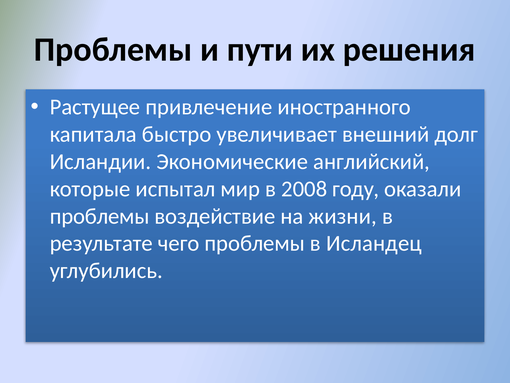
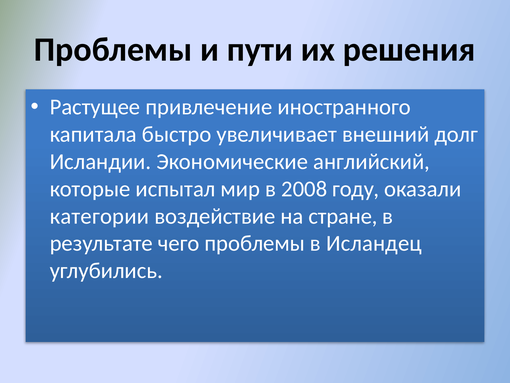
проблемы at (100, 216): проблемы -> категории
жизни: жизни -> стране
